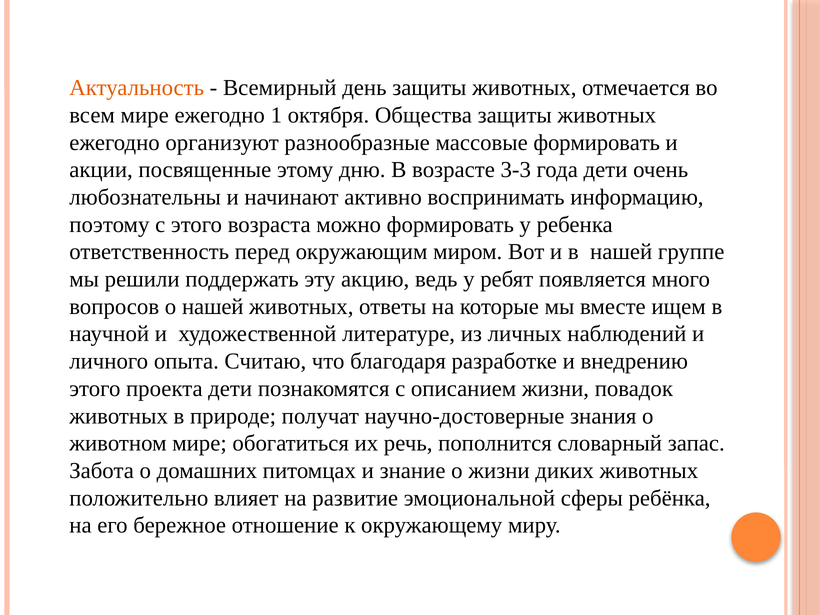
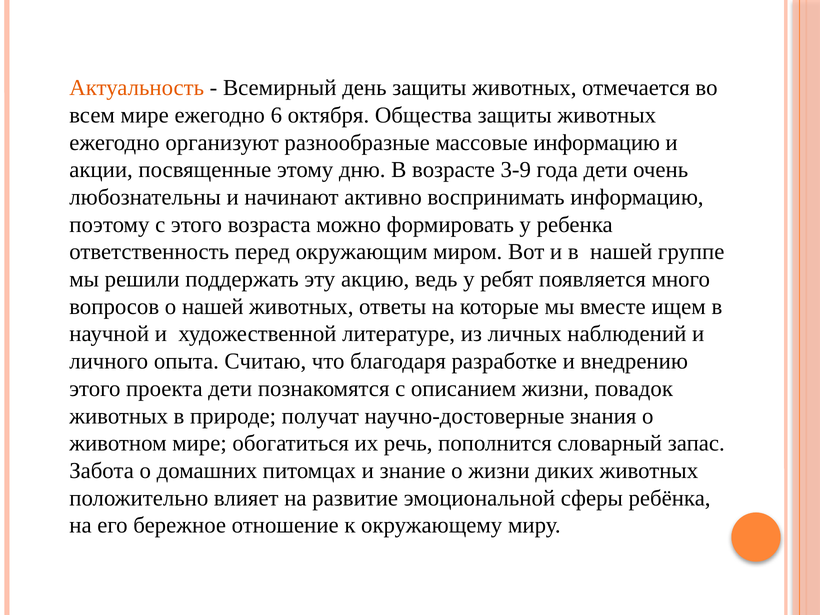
1: 1 -> 6
массовые формировать: формировать -> информацию
3-3: 3-3 -> 3-9
